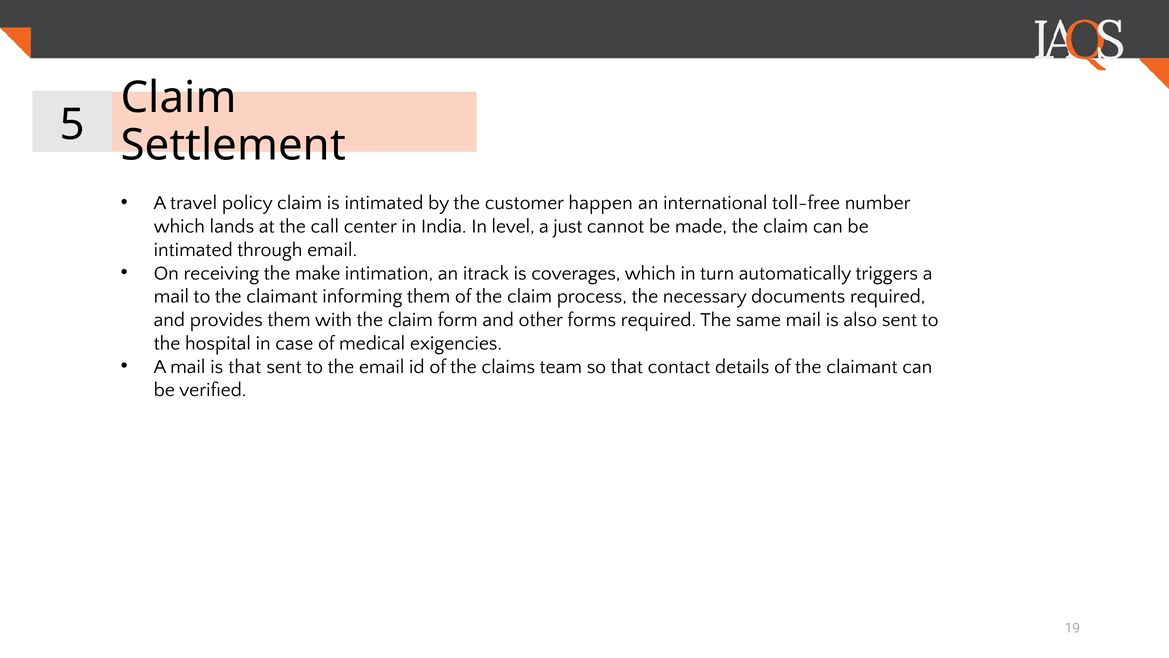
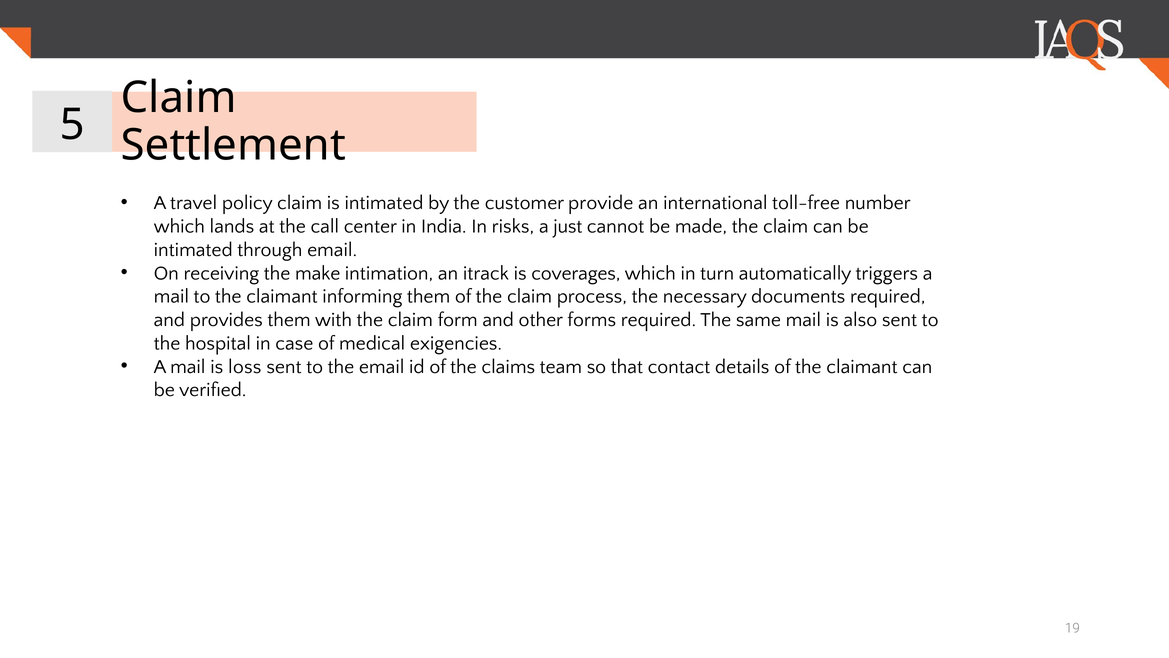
happen: happen -> provide
level: level -> risks
is that: that -> loss
